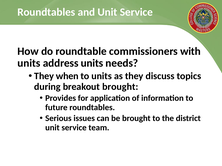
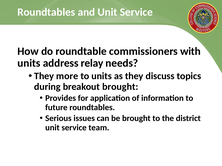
address units: units -> relay
when: when -> more
